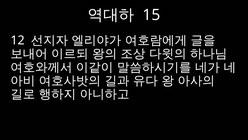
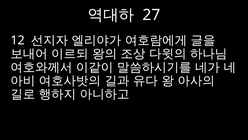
15: 15 -> 27
